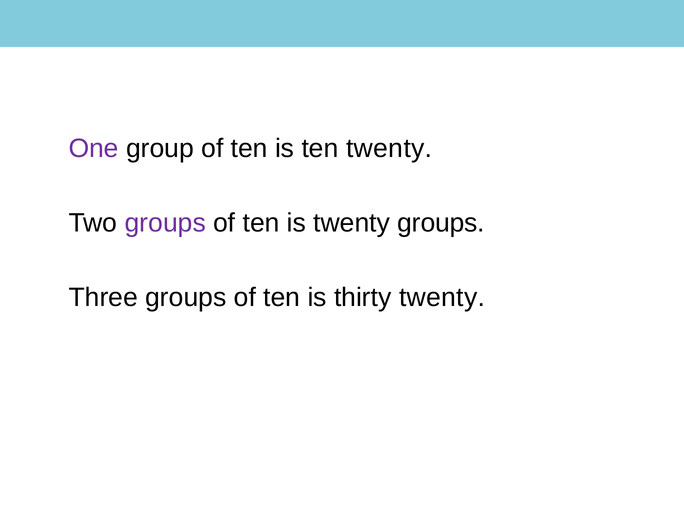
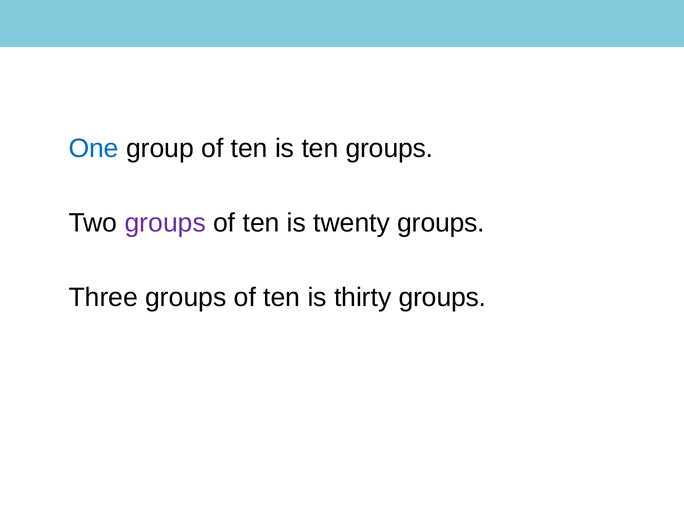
One colour: purple -> blue
ten twenty: twenty -> groups
thirty twenty: twenty -> groups
